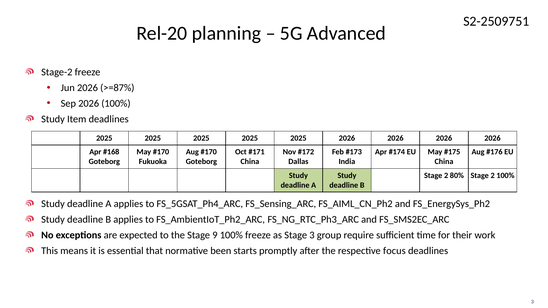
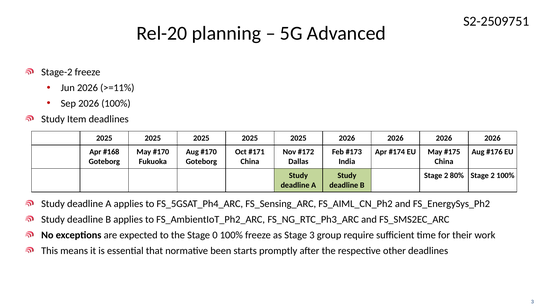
>=87%: >=87% -> >=11%
9: 9 -> 0
focus: focus -> other
